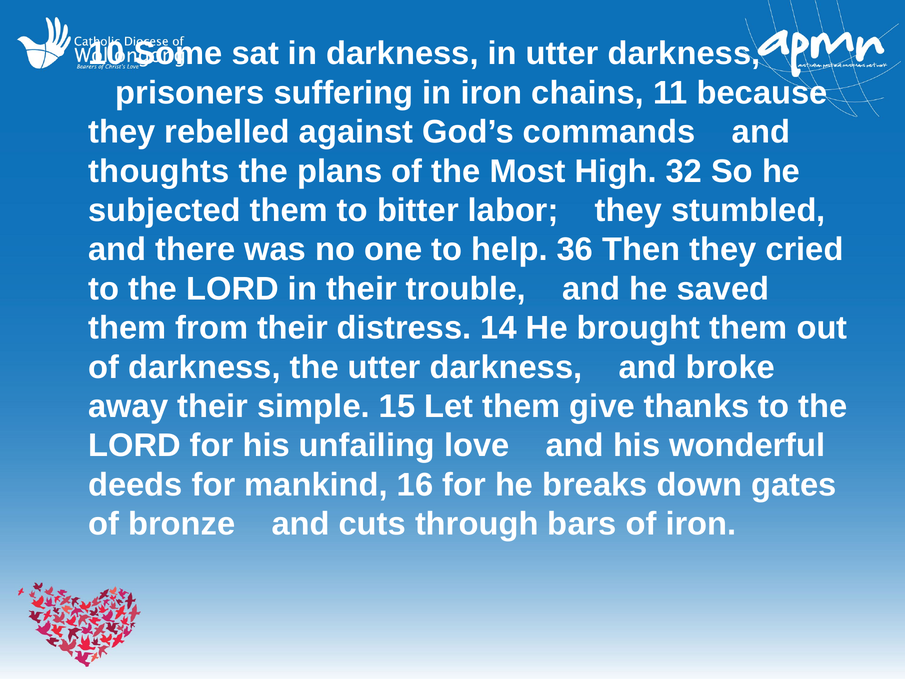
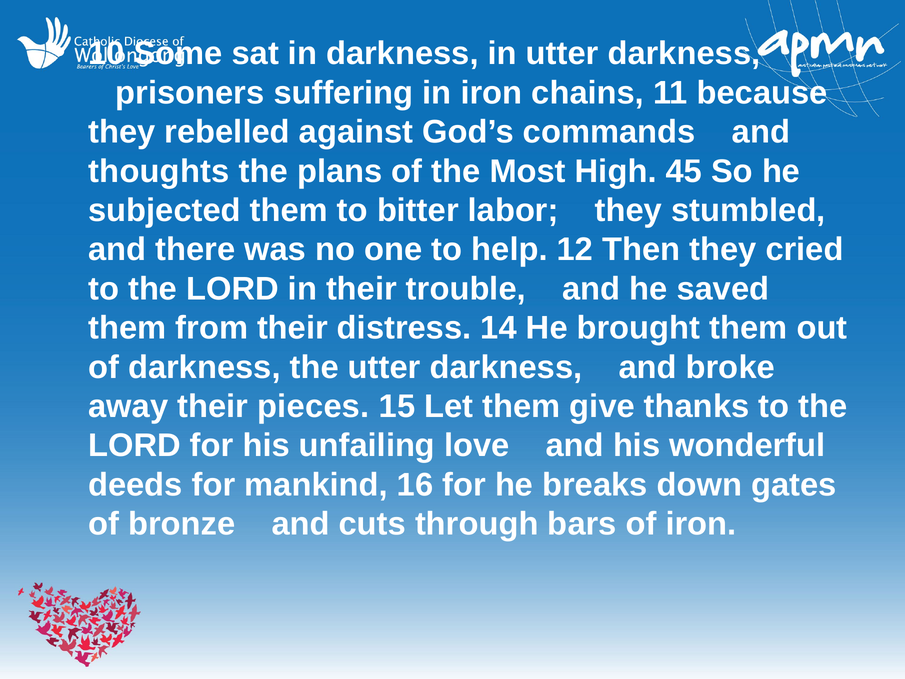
32: 32 -> 45
36: 36 -> 12
simple: simple -> pieces
